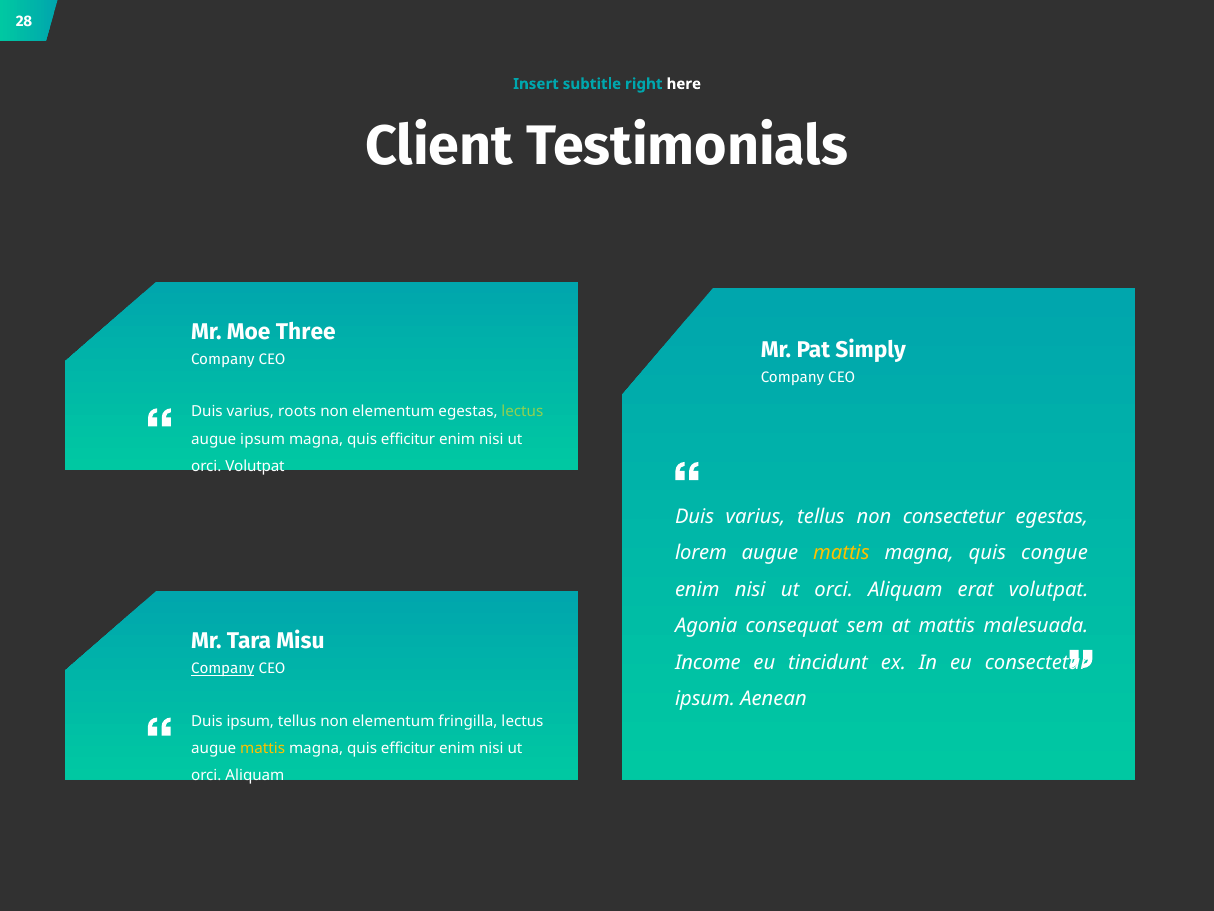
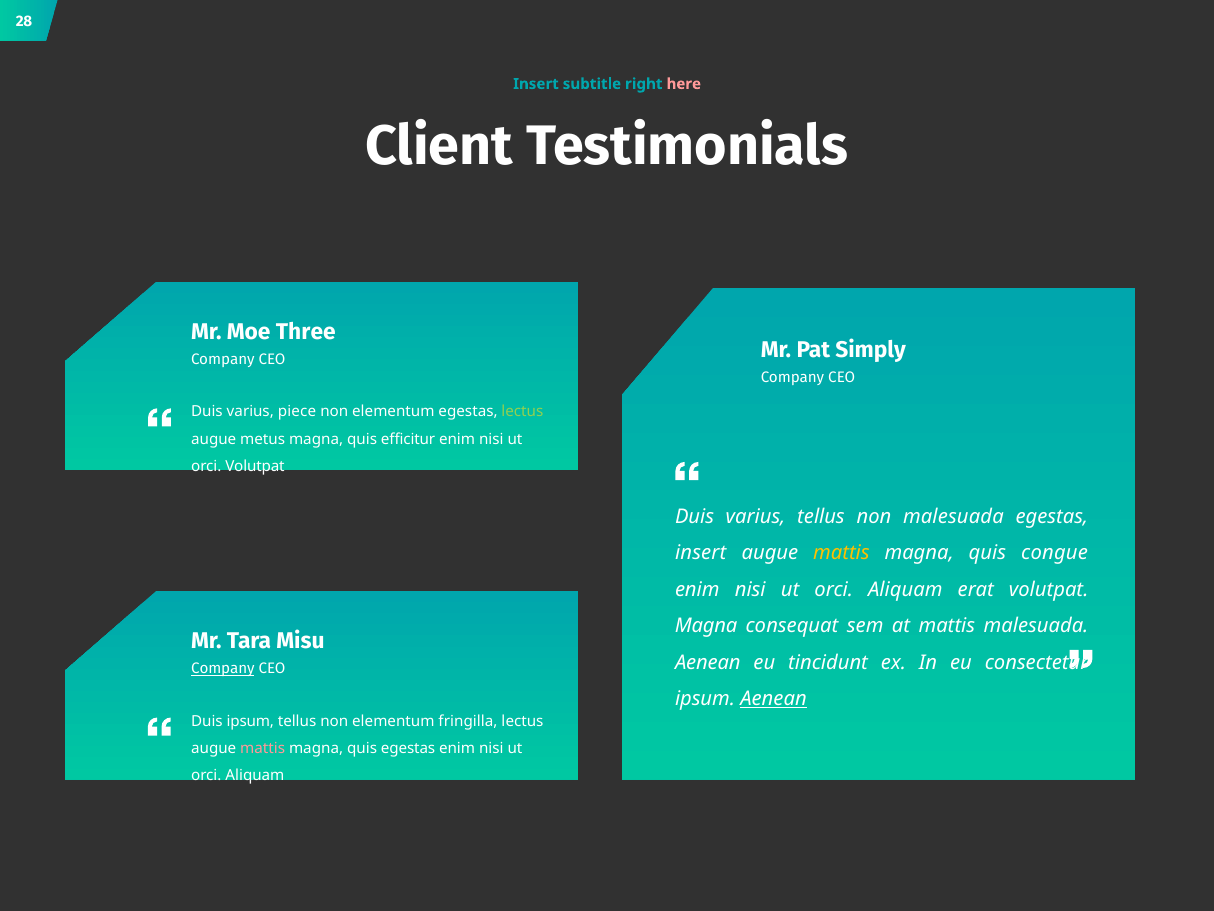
here colour: white -> pink
roots: roots -> piece
augue ipsum: ipsum -> metus
non consectetur: consectetur -> malesuada
lorem at (701, 553): lorem -> insert
Agonia at (706, 626): Agonia -> Magna
Income at (708, 662): Income -> Aenean
Aenean at (774, 699) underline: none -> present
mattis at (263, 748) colour: yellow -> pink
efficitur at (408, 748): efficitur -> egestas
